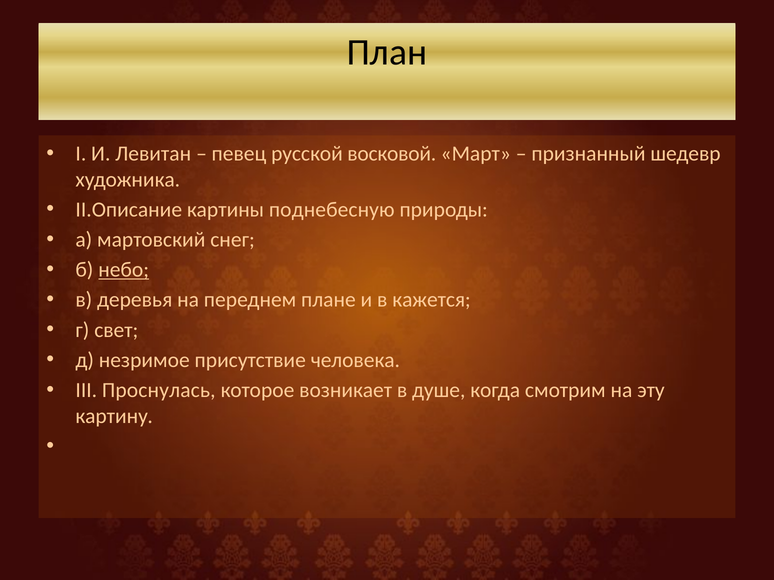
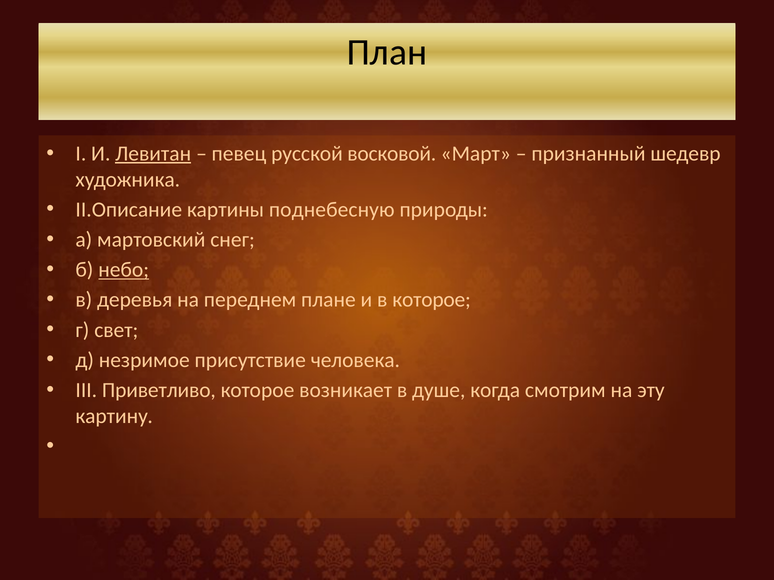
Левитан underline: none -> present
в кажется: кажется -> которое
Проснулась: Проснулась -> Приветливо
